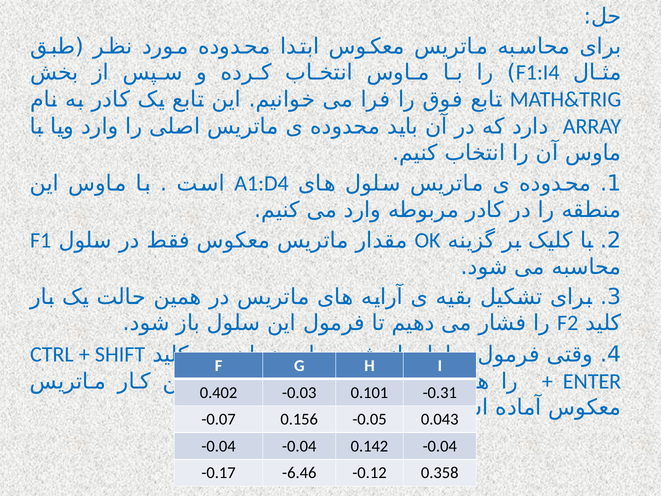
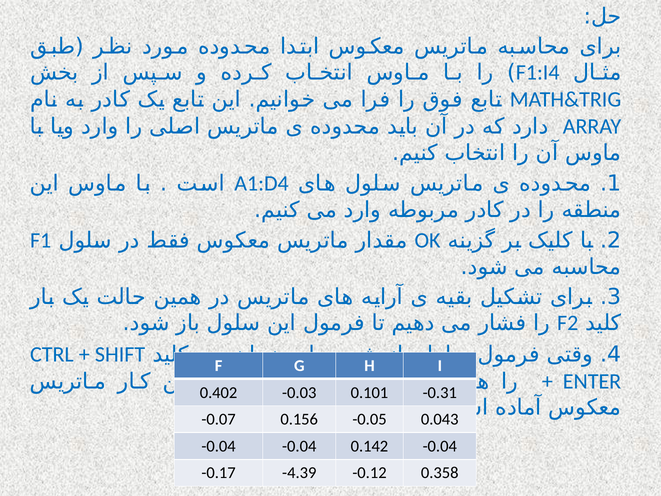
-6.46: -6.46 -> -4.39
